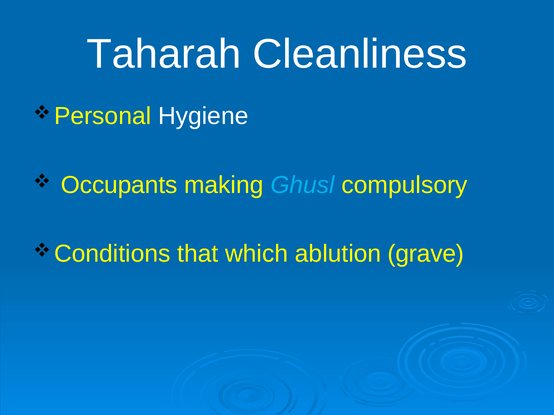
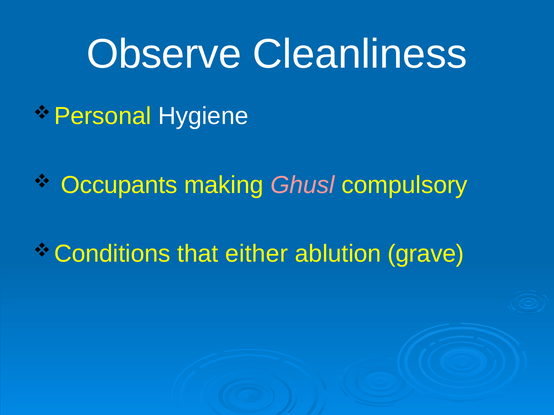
Taharah: Taharah -> Observe
Ghusl colour: light blue -> pink
which: which -> either
